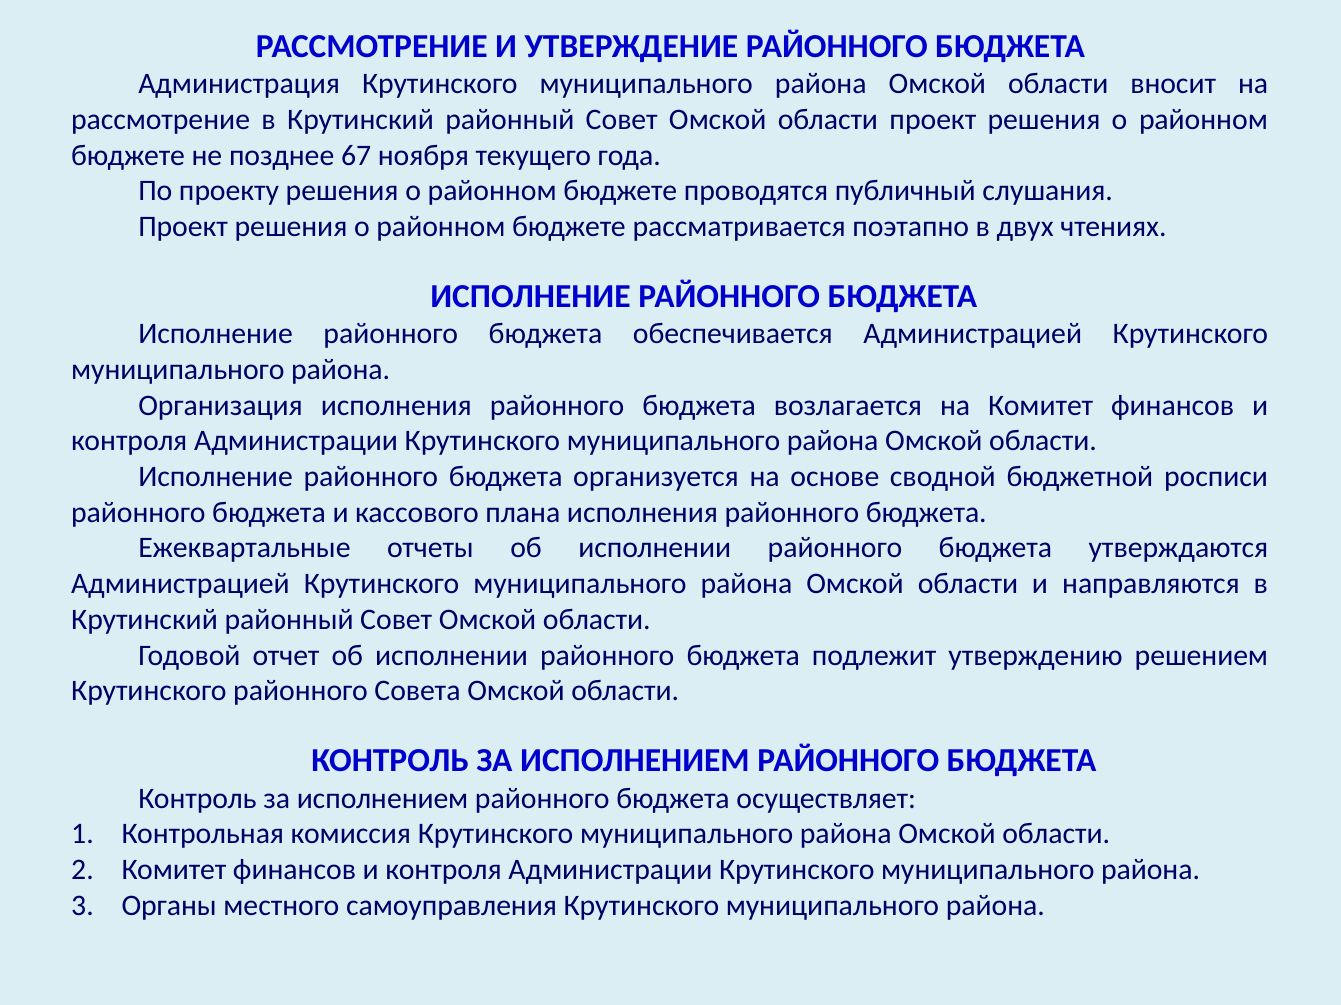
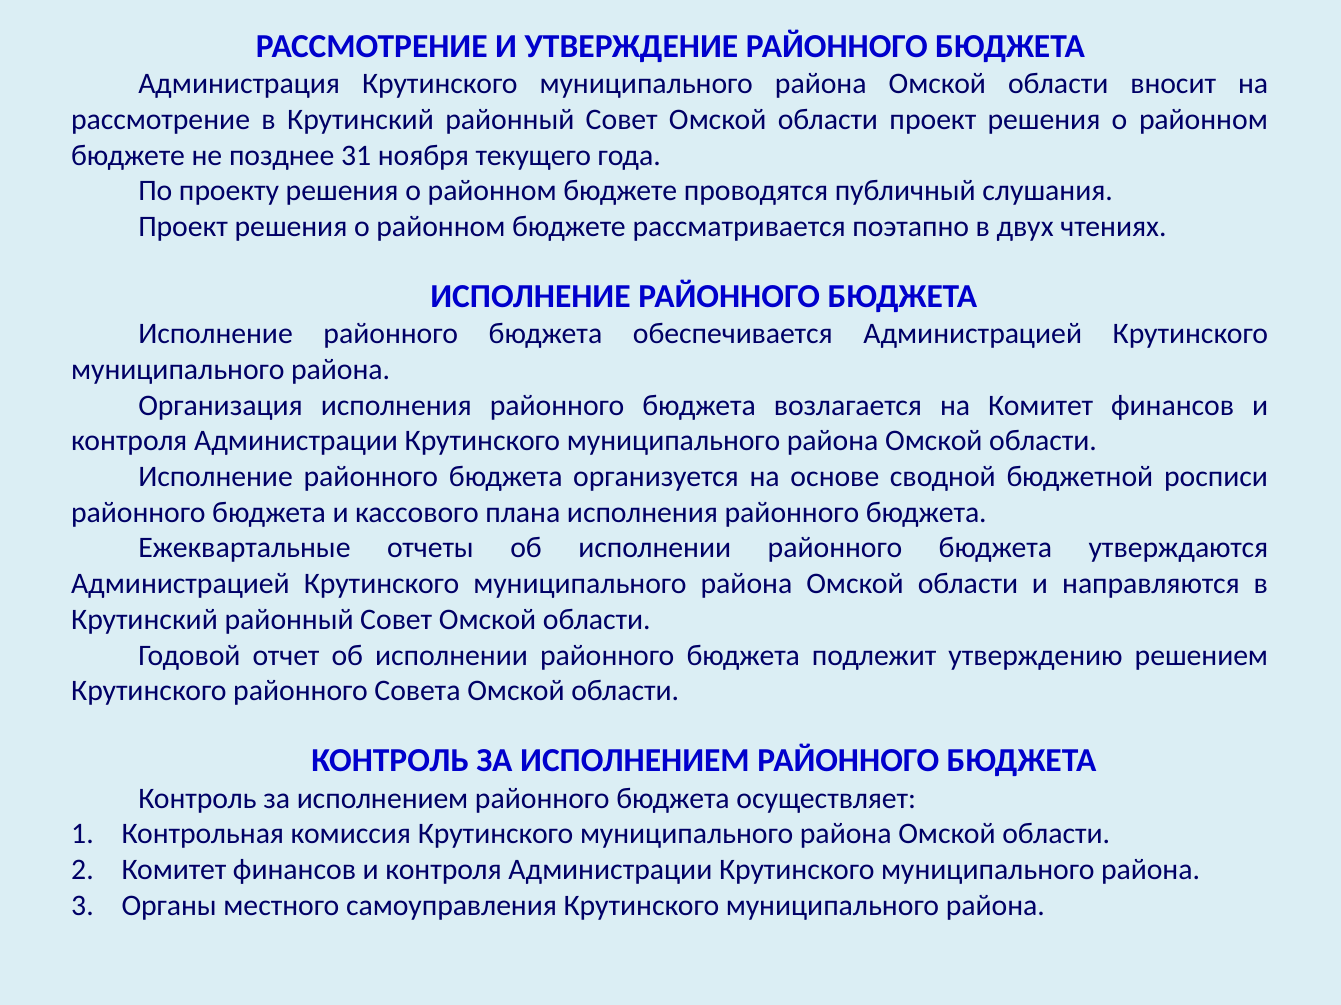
67: 67 -> 31
